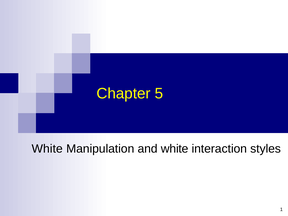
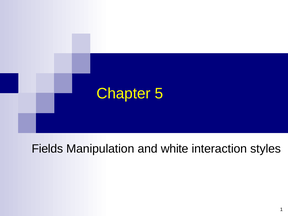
White at (47, 149): White -> Fields
